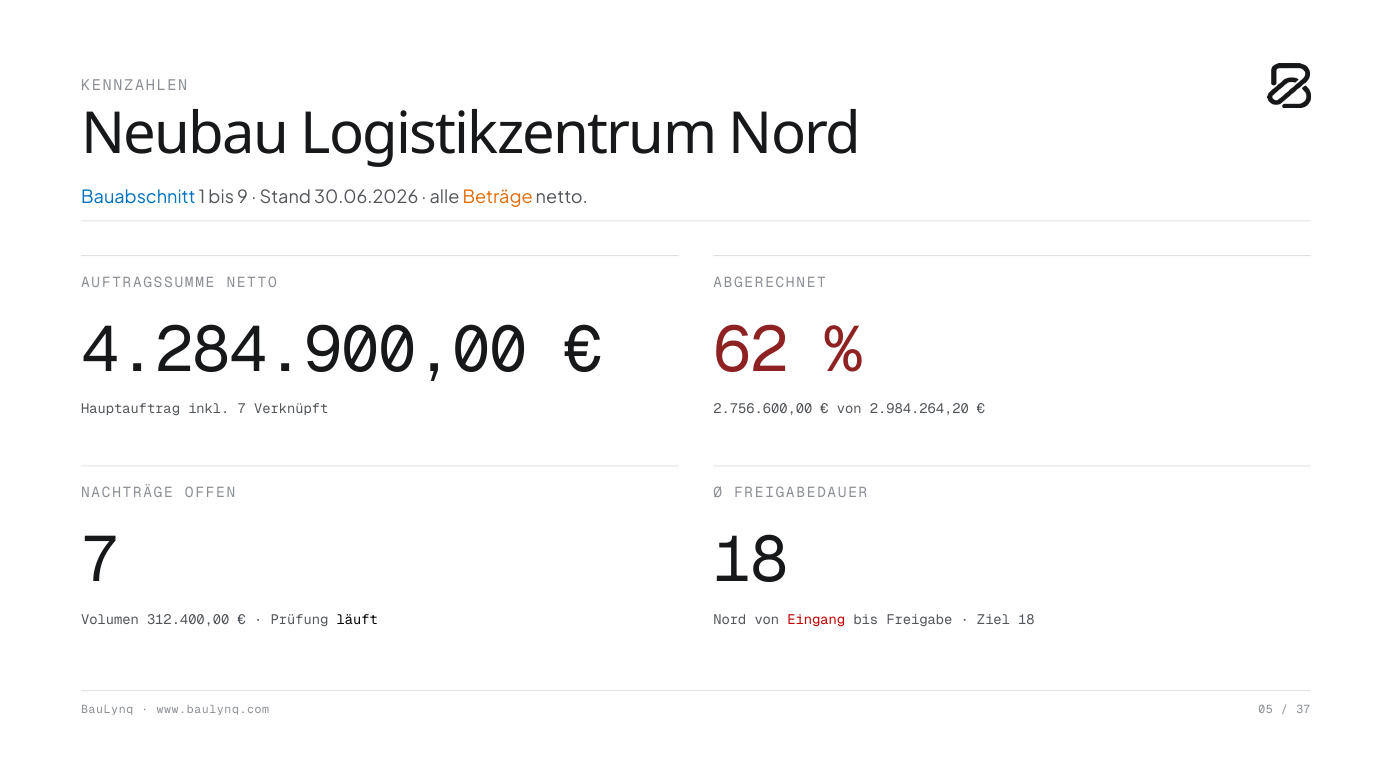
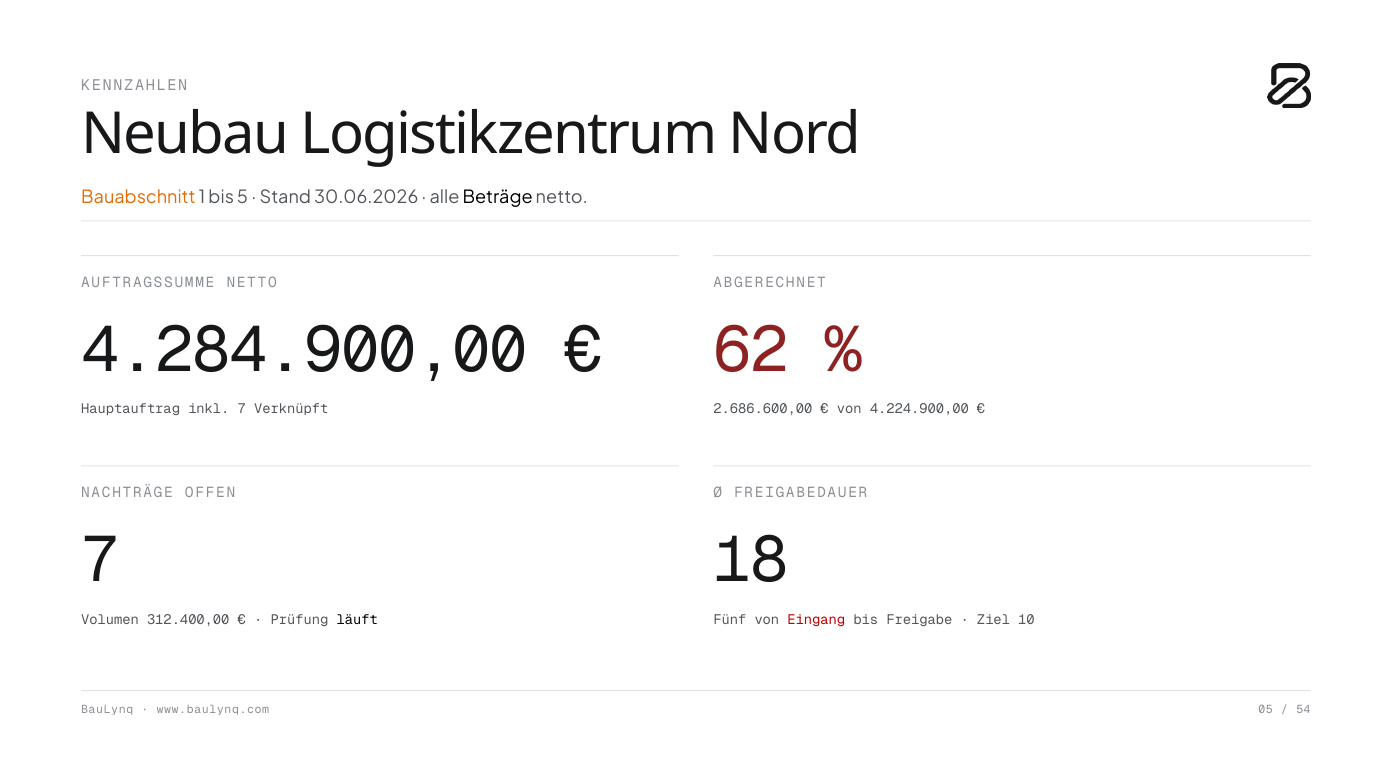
Bauabschnitt colour: blue -> orange
9: 9 -> 5
Beträge colour: orange -> black
2.756.600,00: 2.756.600,00 -> 2.686.600,00
2.984.264,20: 2.984.264,20 -> 4.224.900,00
Nord at (730, 620): Nord -> Fünf
Ziel 18: 18 -> 10
37: 37 -> 54
